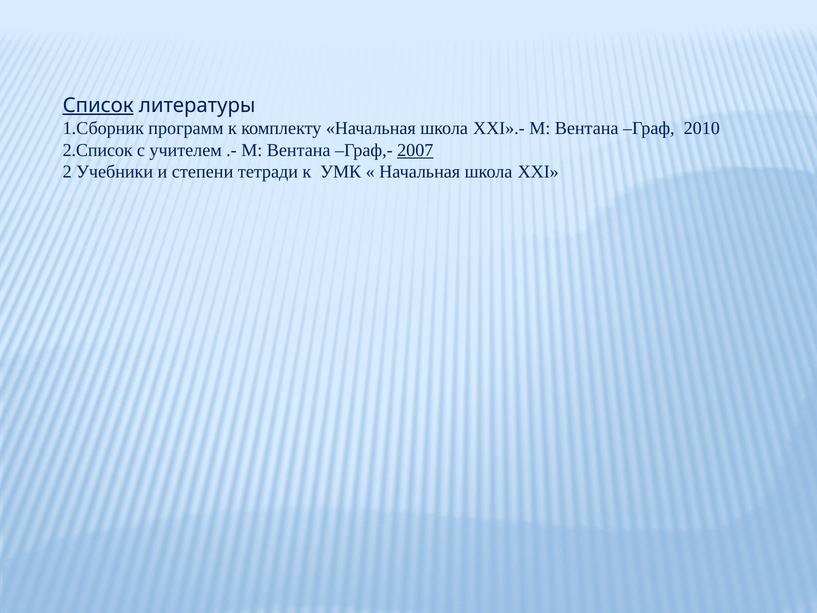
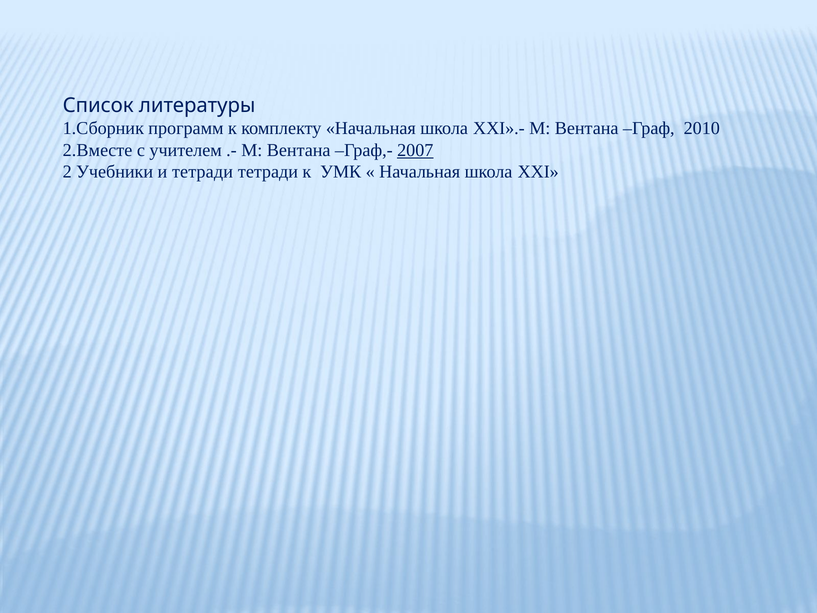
Список underline: present -> none
2.Список: 2.Список -> 2.Вместе
и степени: степени -> тетради
